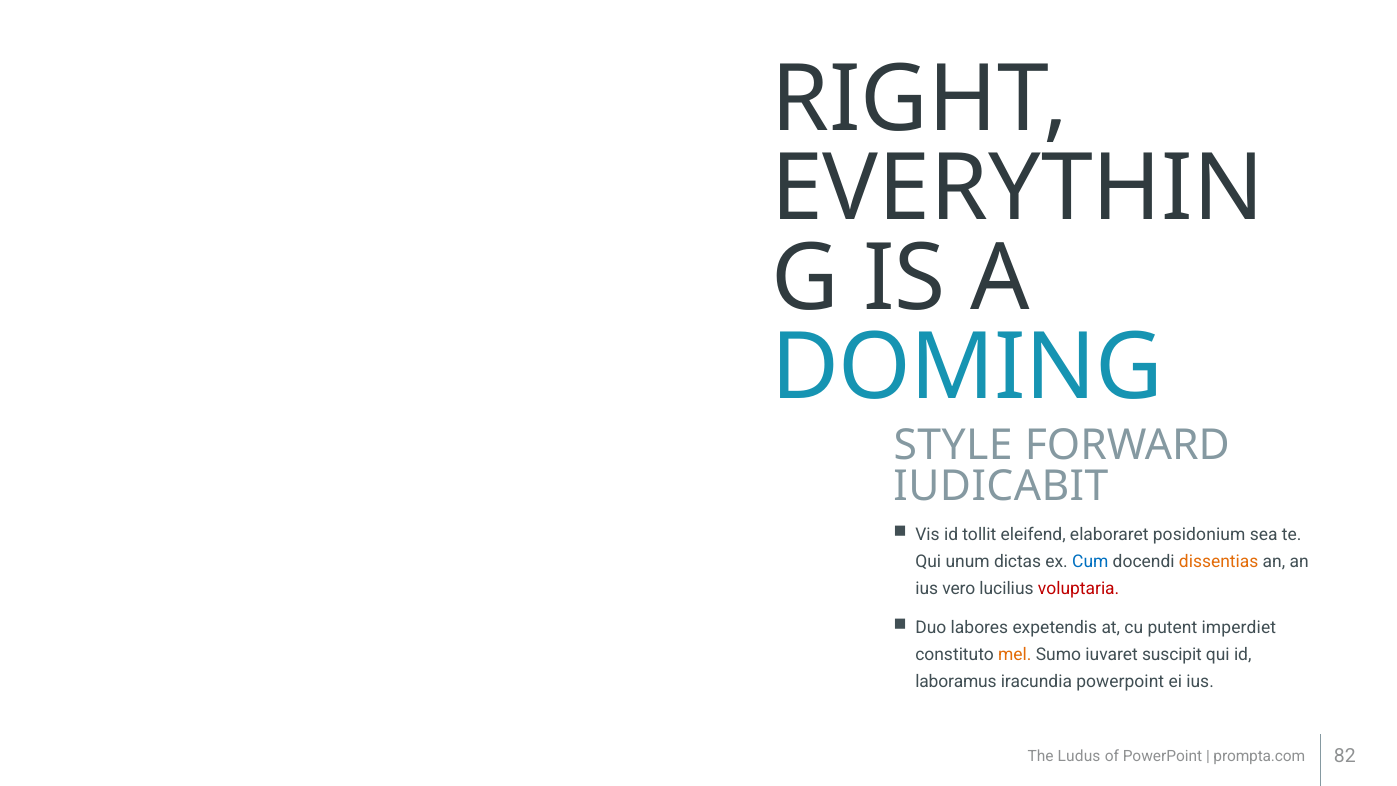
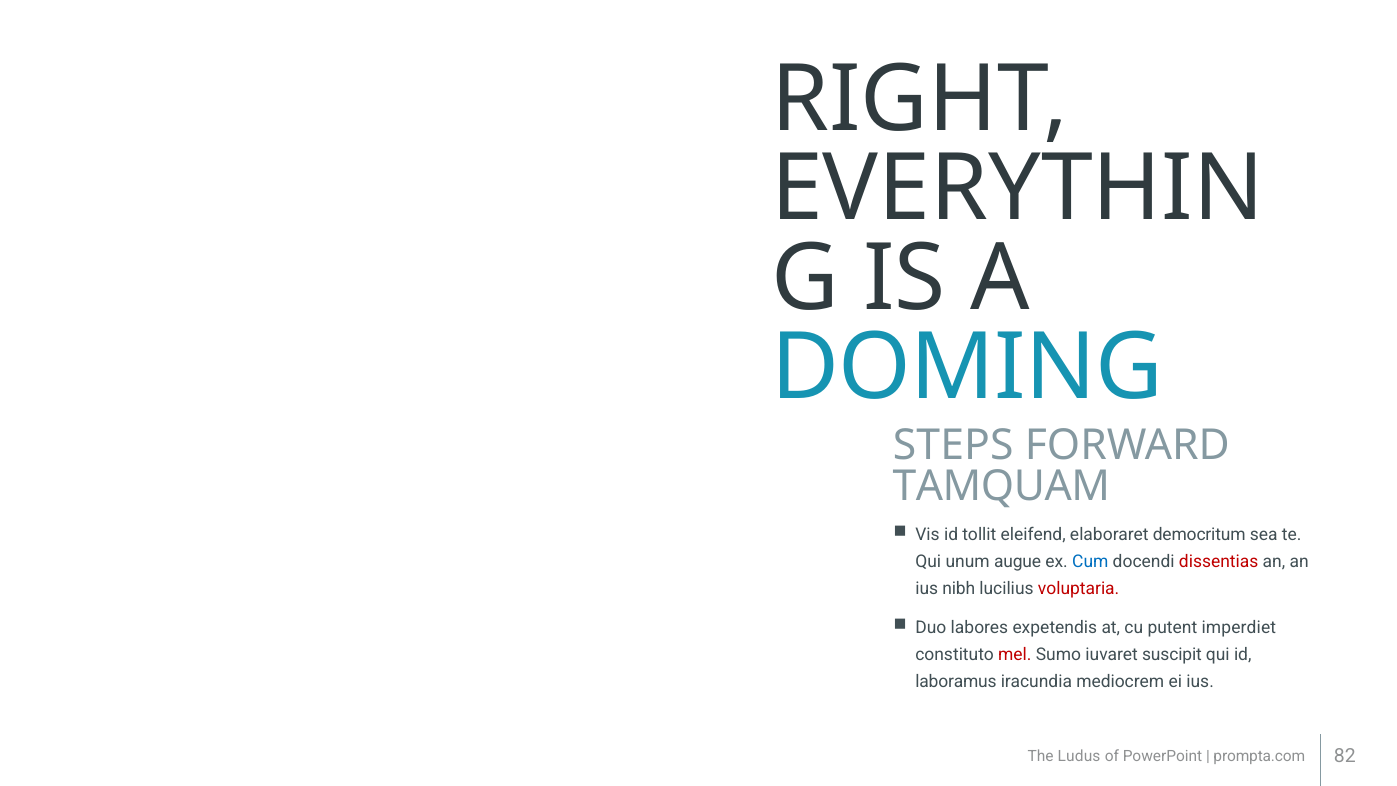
STYLE: STYLE -> STEPS
IUDICABIT: IUDICABIT -> TAMQUAM
posidonium: posidonium -> democritum
dictas: dictas -> augue
dissentias colour: orange -> red
vero: vero -> nibh
mel colour: orange -> red
iracundia powerpoint: powerpoint -> mediocrem
